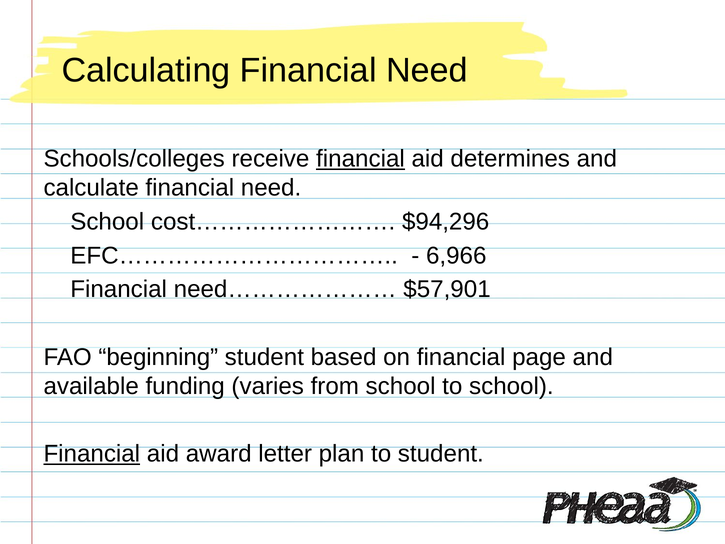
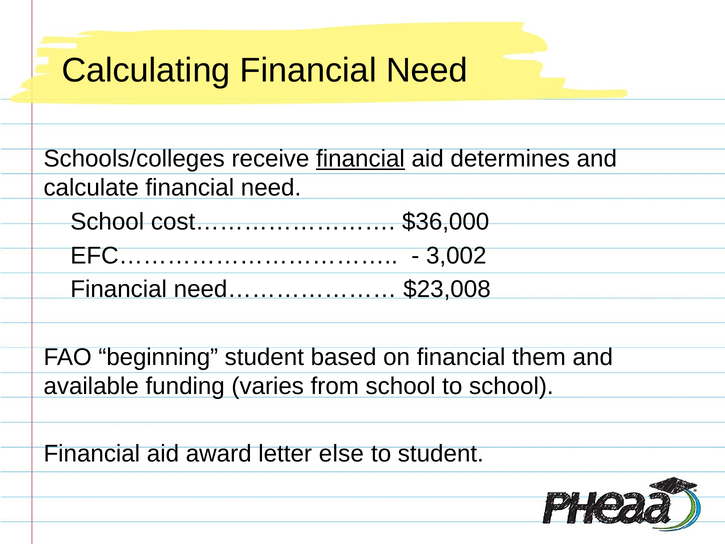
$94,296: $94,296 -> $36,000
6,966: 6,966 -> 3,002
$57,901: $57,901 -> $23,008
page: page -> them
Financial at (92, 454) underline: present -> none
plan: plan -> else
